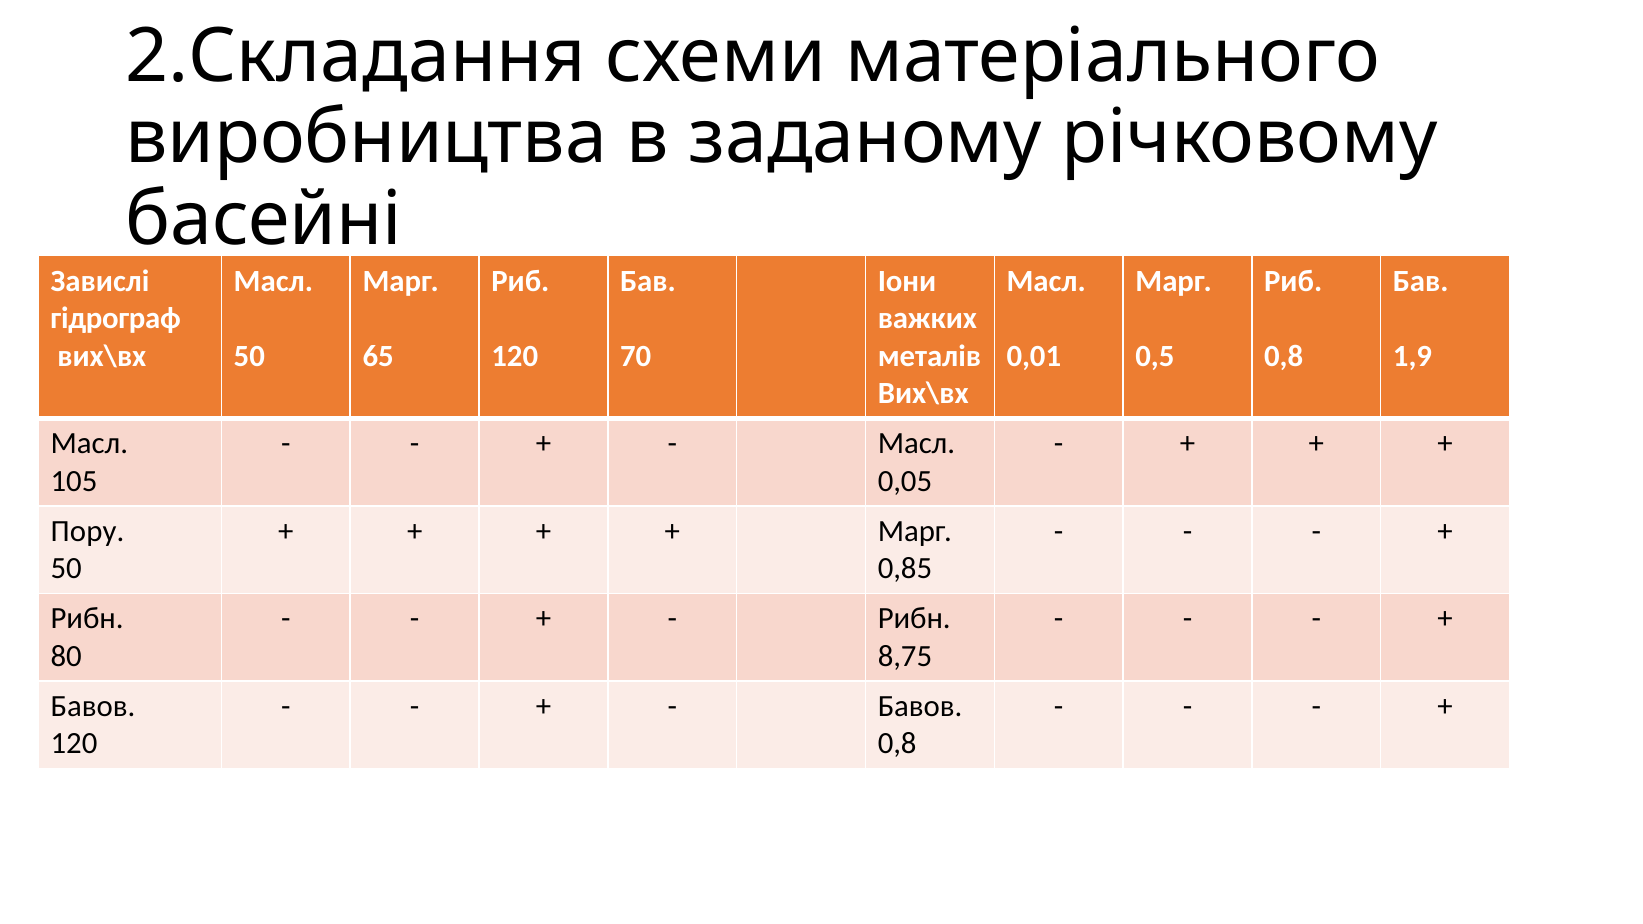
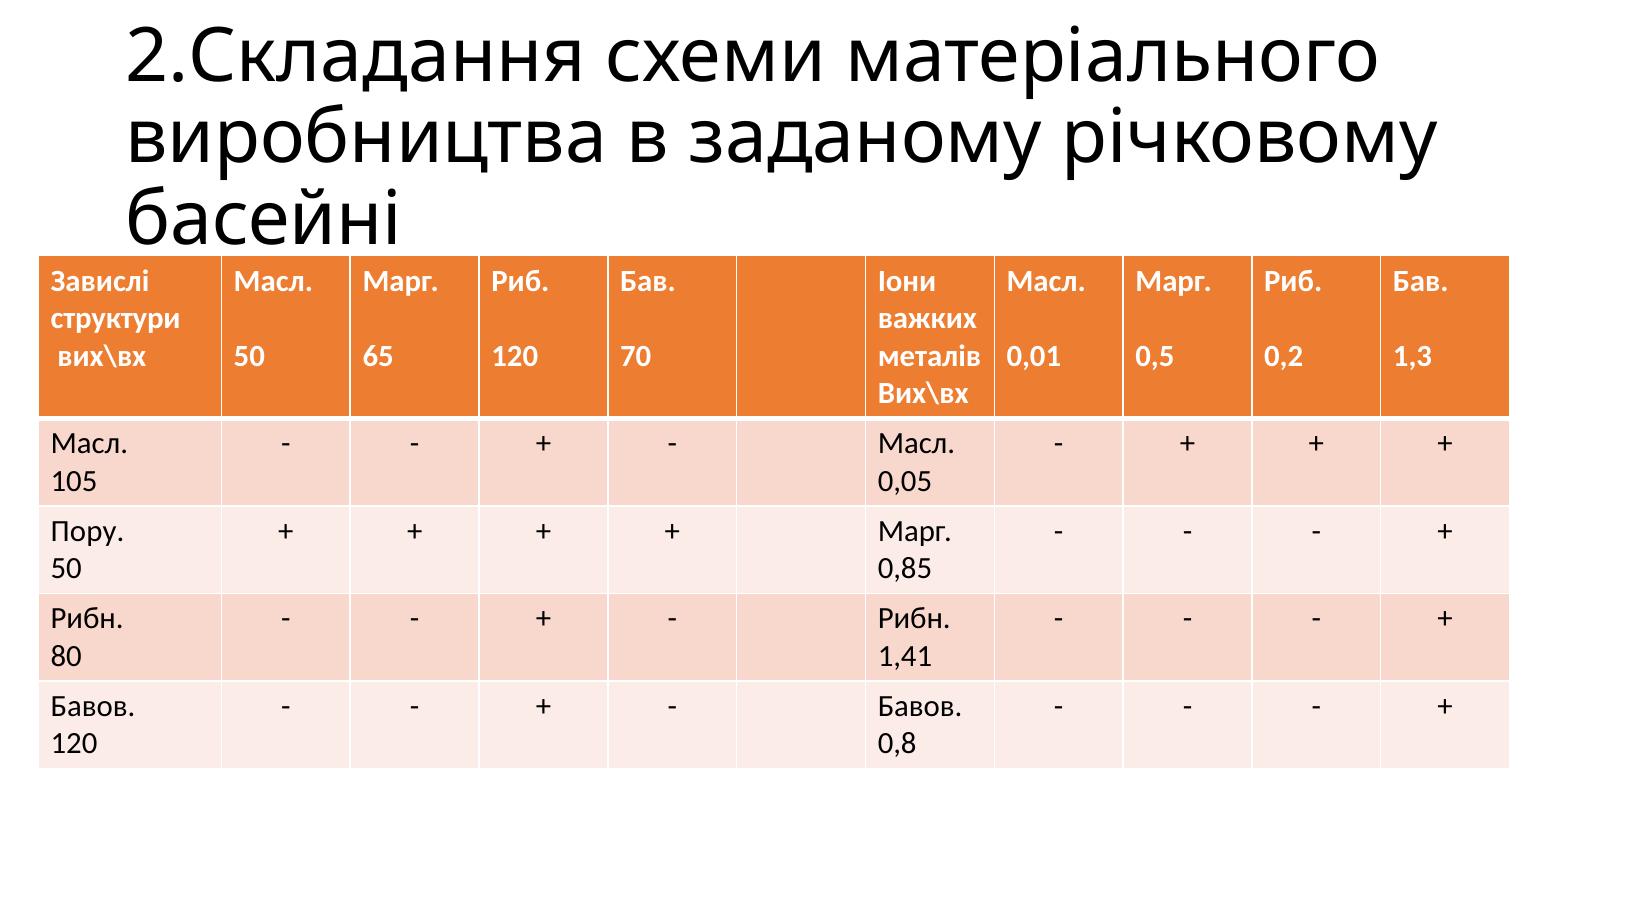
гідрограф: гідрограф -> структури
0,8 at (1284, 356): 0,8 -> 0,2
1,9: 1,9 -> 1,3
8,75: 8,75 -> 1,41
